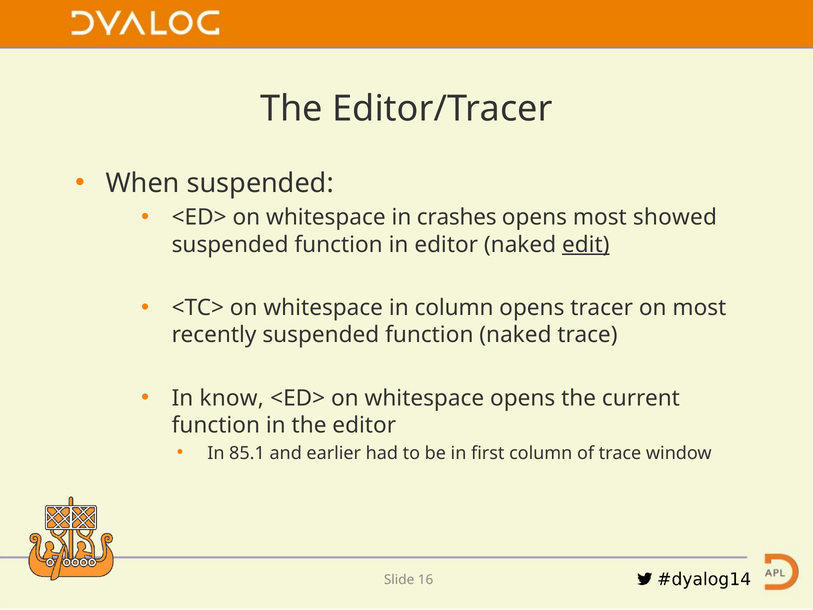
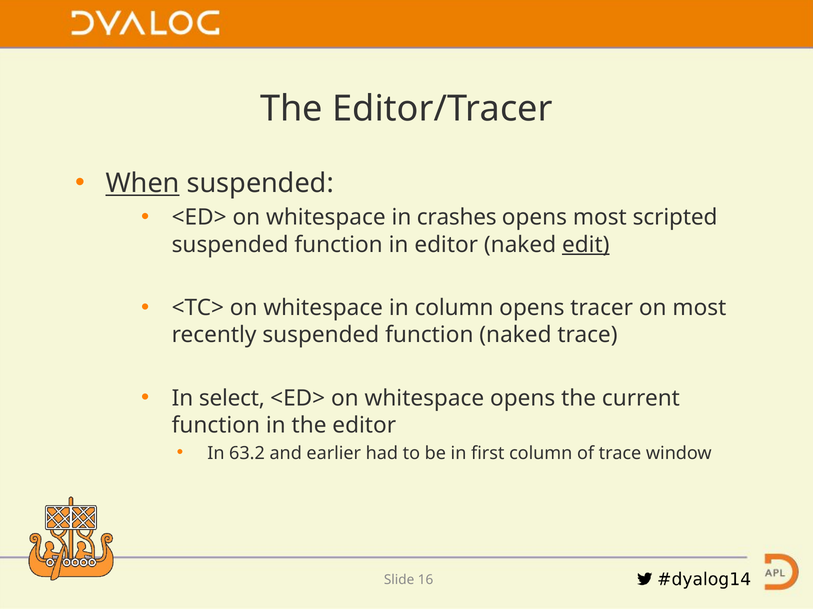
When underline: none -> present
showed: showed -> scripted
know: know -> select
85.1: 85.1 -> 63.2
